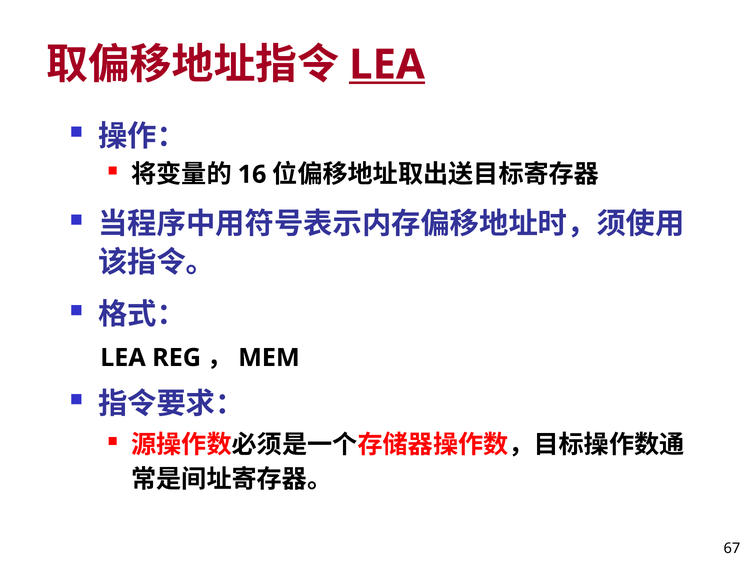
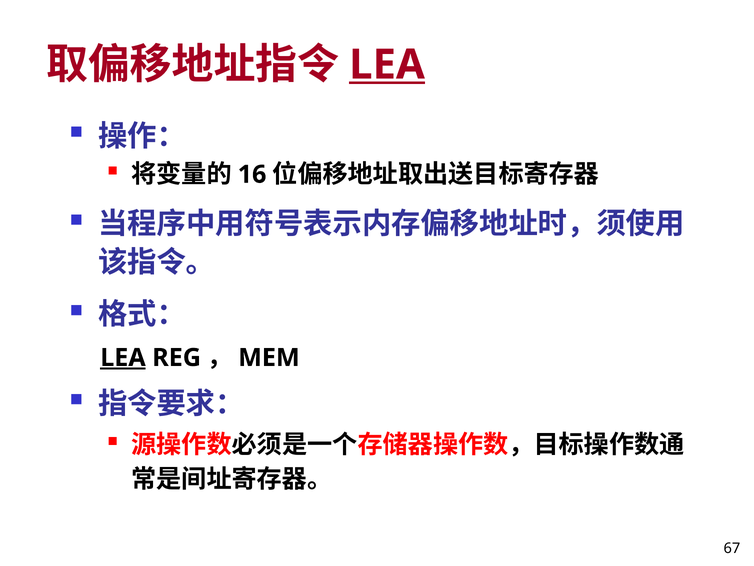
LEA at (123, 357) underline: none -> present
